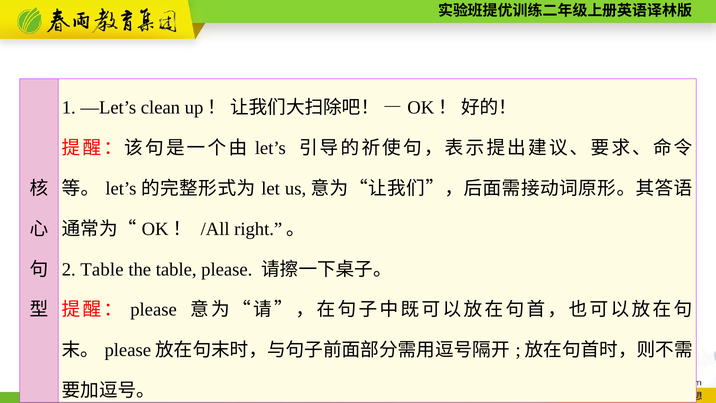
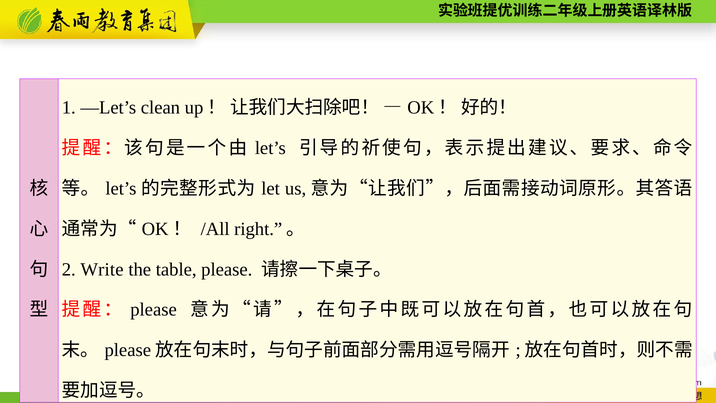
2 Table: Table -> Write
